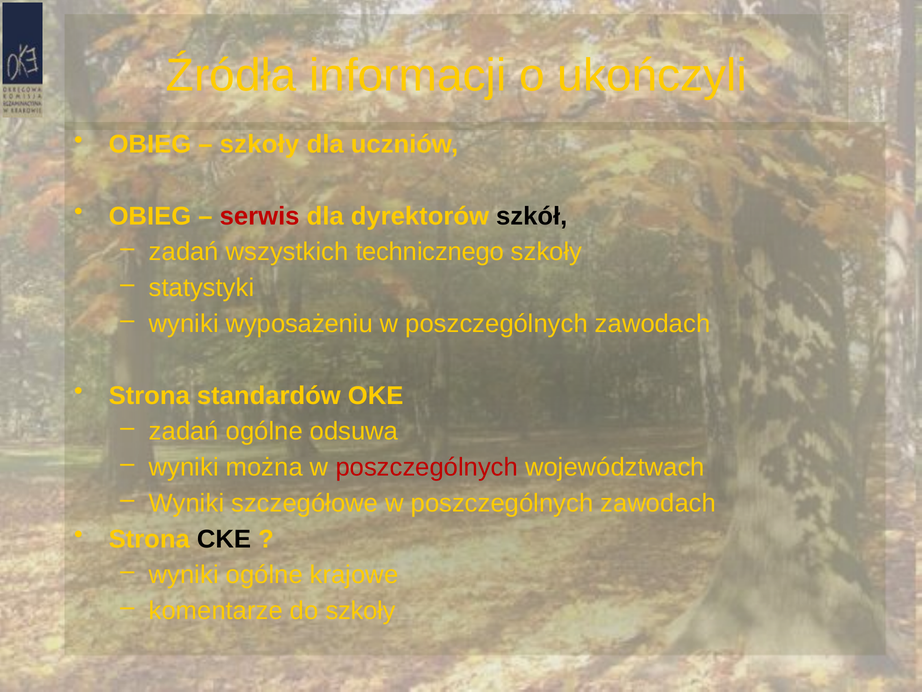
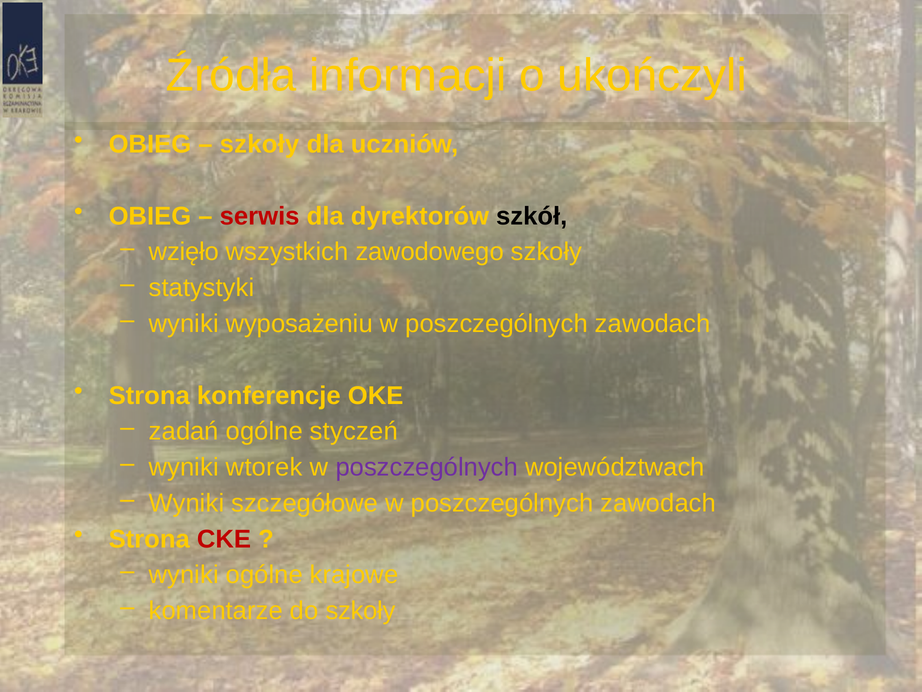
zadań at (184, 252): zadań -> wzięło
technicznego: technicznego -> zawodowego
standardów: standardów -> konferencje
odsuwa: odsuwa -> styczeń
można: można -> wtorek
poszczególnych at (427, 467) colour: red -> purple
CKE colour: black -> red
